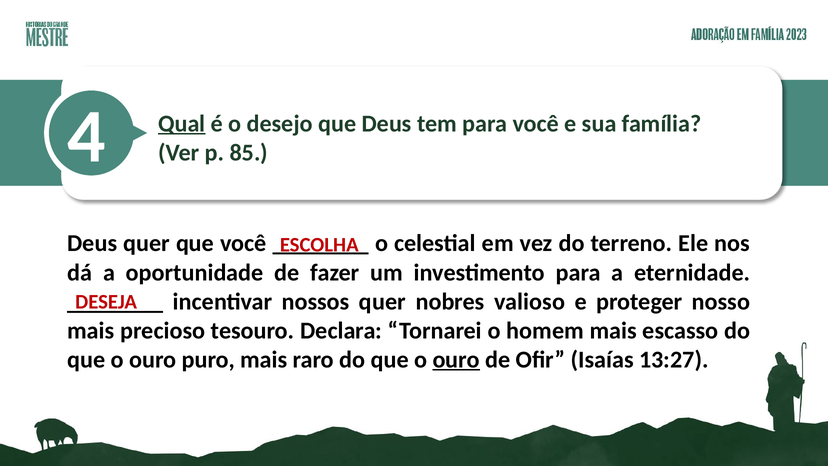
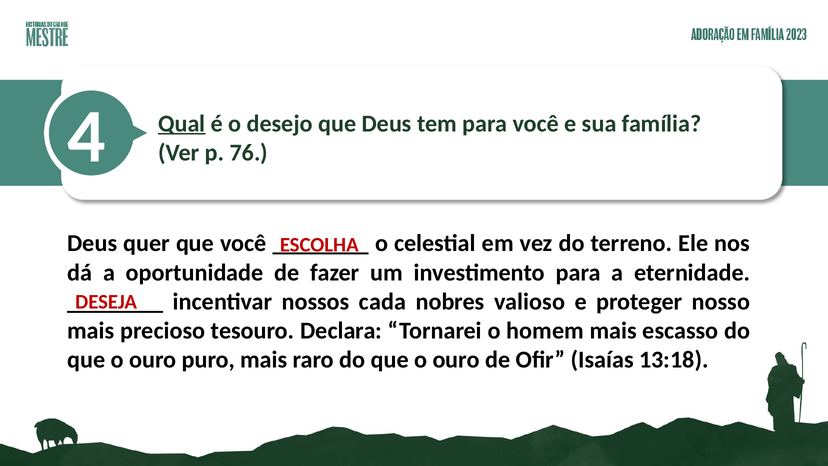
85: 85 -> 76
nossos quer: quer -> cada
ouro at (456, 359) underline: present -> none
13:27: 13:27 -> 13:18
